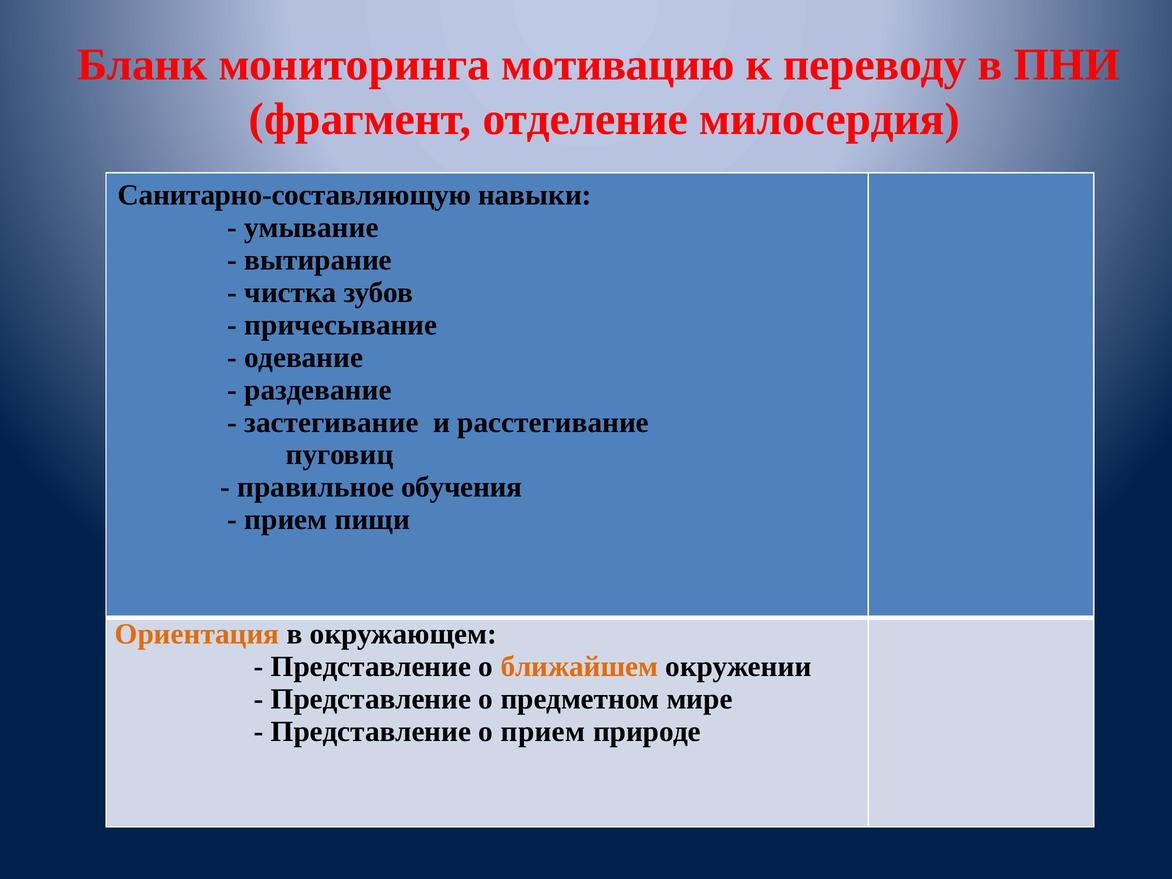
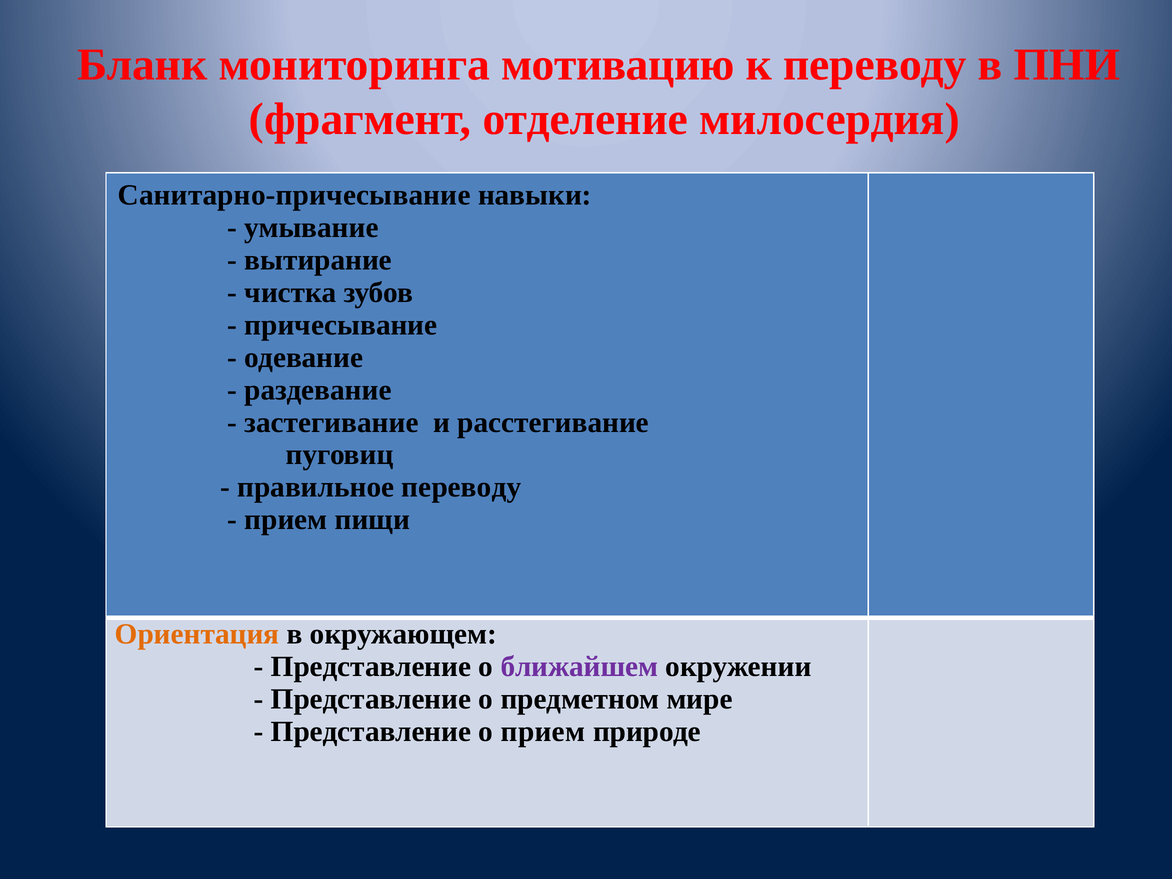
Санитарно-составляющую: Санитарно-составляющую -> Санитарно-причесывание
правильное обучения: обучения -> переводу
ближайшем colour: orange -> purple
